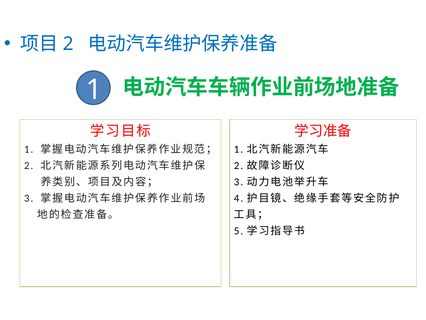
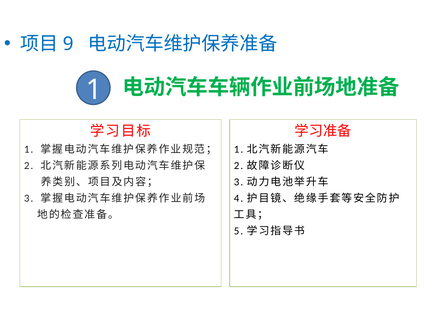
2 at (68, 44): 2 -> 9
